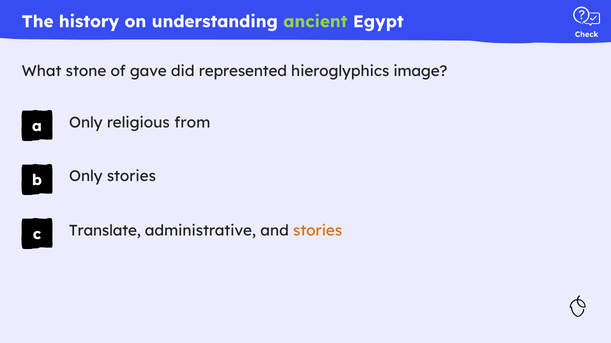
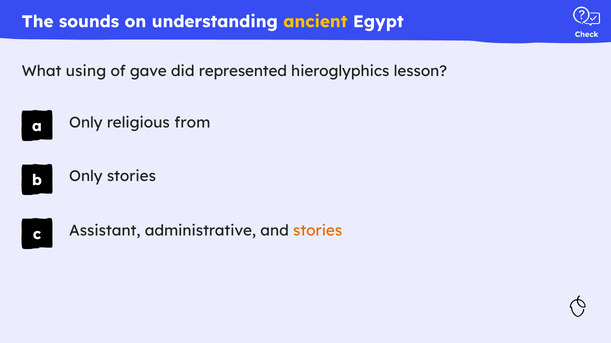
history: history -> sounds
ancient colour: light green -> yellow
stone: stone -> using
image: image -> lesson
Translate: Translate -> Assistant
